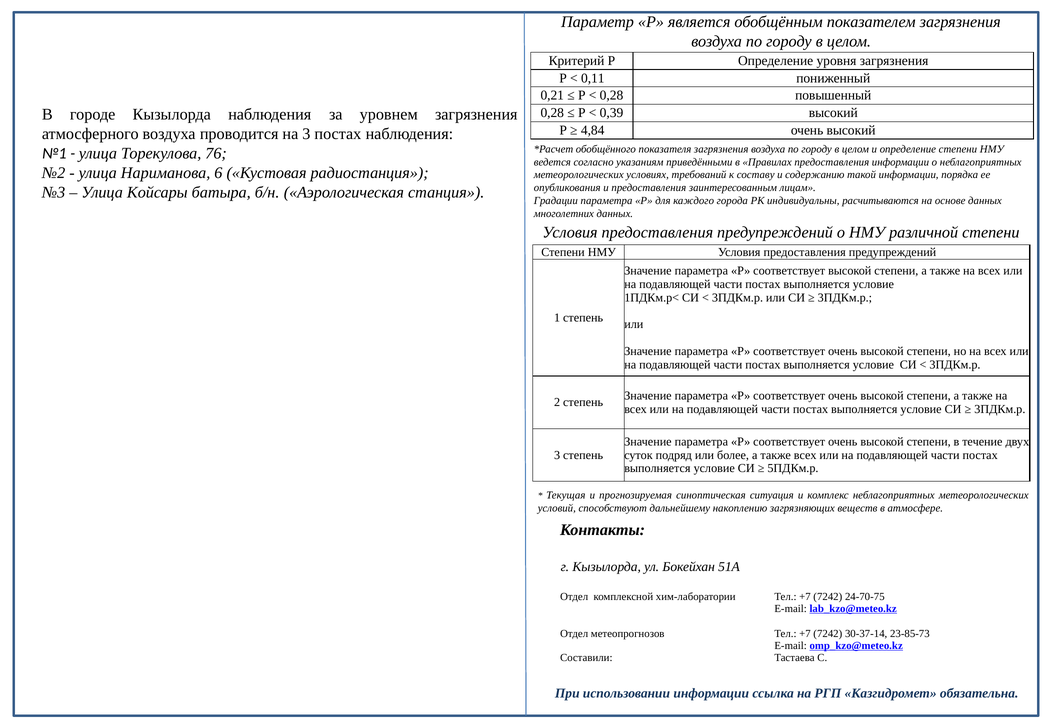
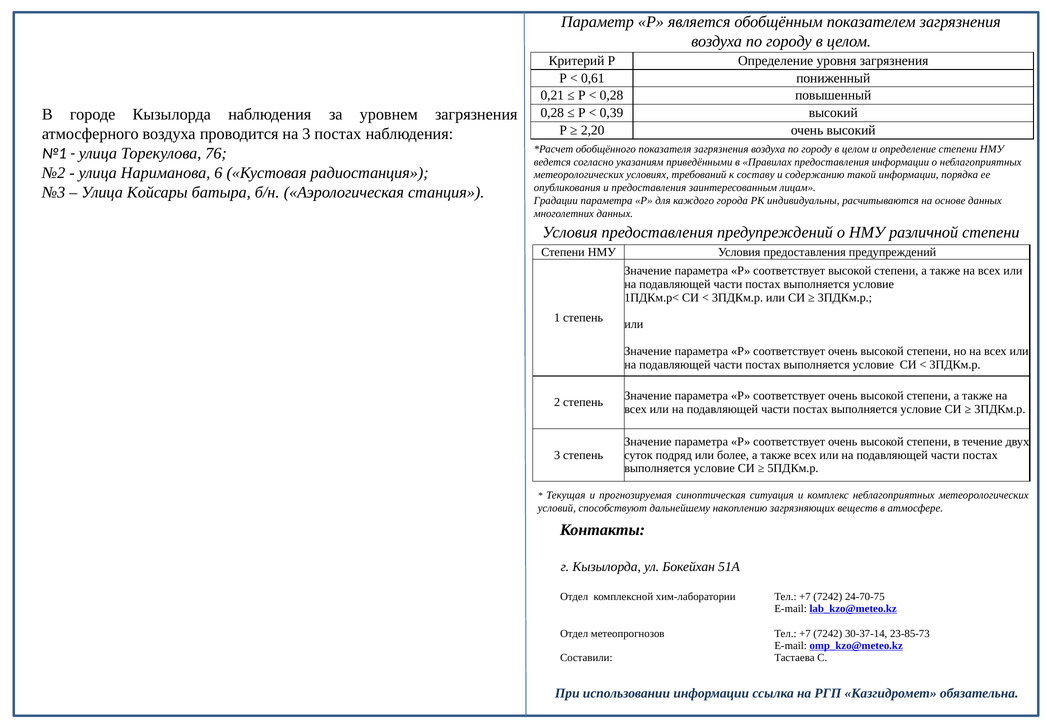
0,11: 0,11 -> 0,61
4,84: 4,84 -> 2,20
